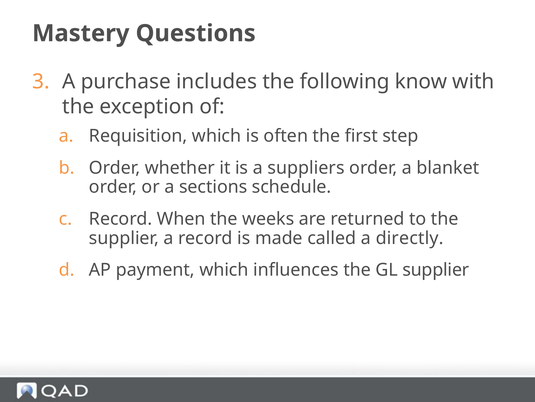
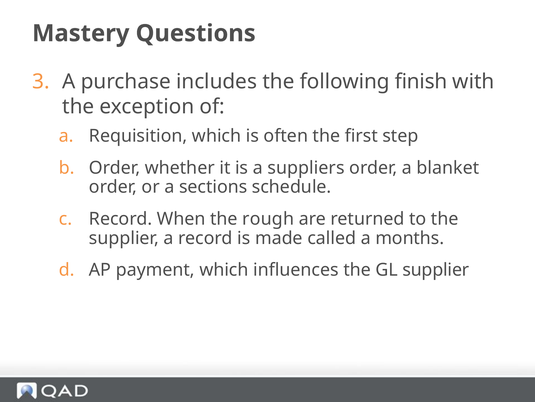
know: know -> finish
weeks: weeks -> rough
directly: directly -> months
